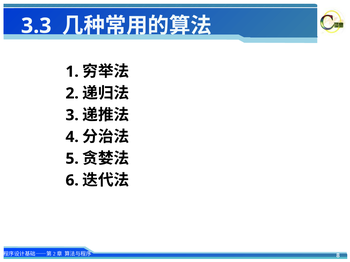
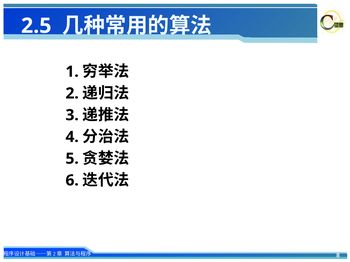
3.3: 3.3 -> 2.5
